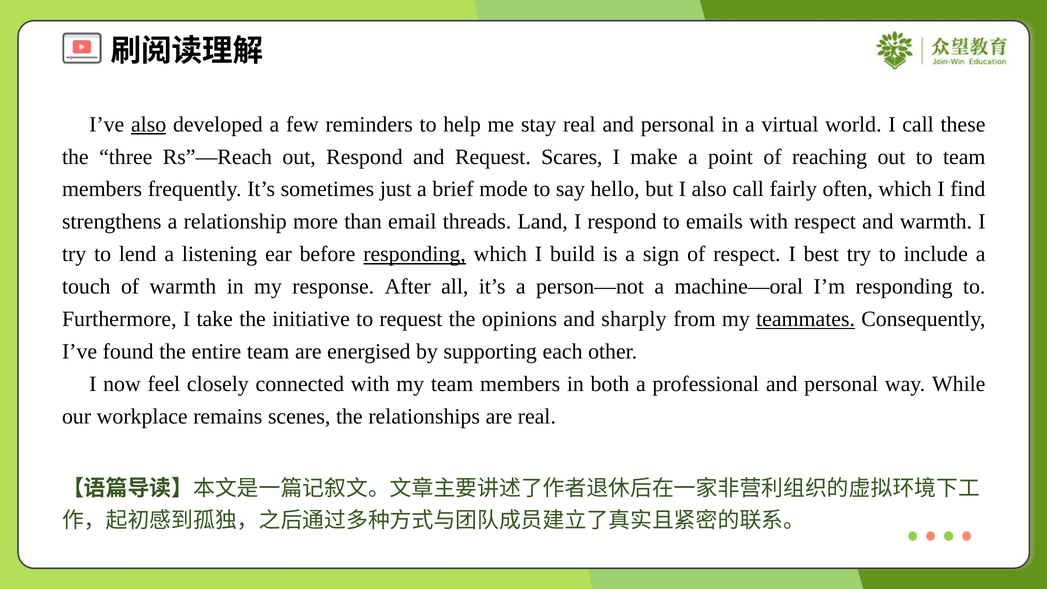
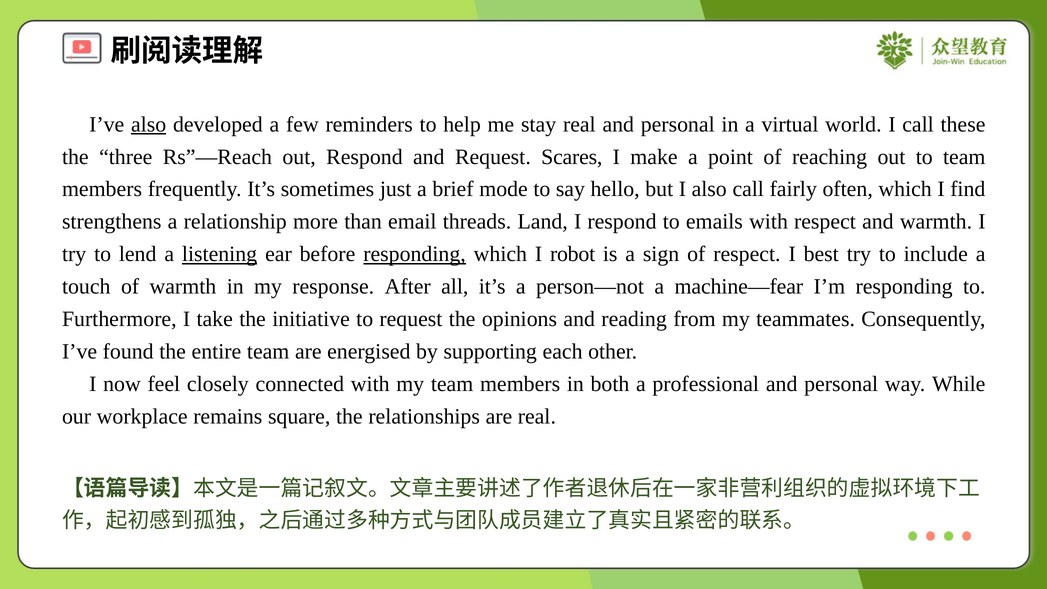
listening underline: none -> present
build: build -> robot
machine—oral: machine—oral -> machine—fear
sharply: sharply -> reading
teammates underline: present -> none
scenes: scenes -> square
